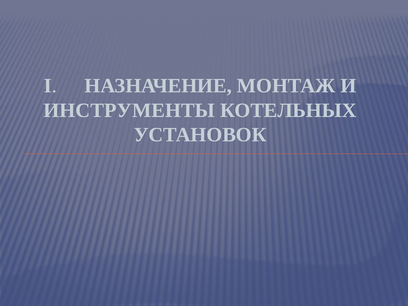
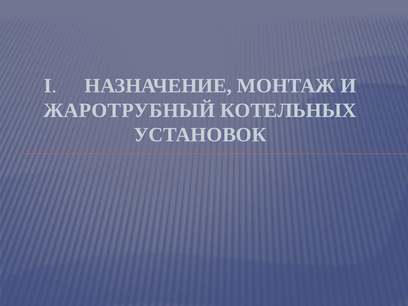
ИНСТРУМЕНТЫ: ИНСТРУМЕНТЫ -> ЖАРОТРУБНЫЙ
